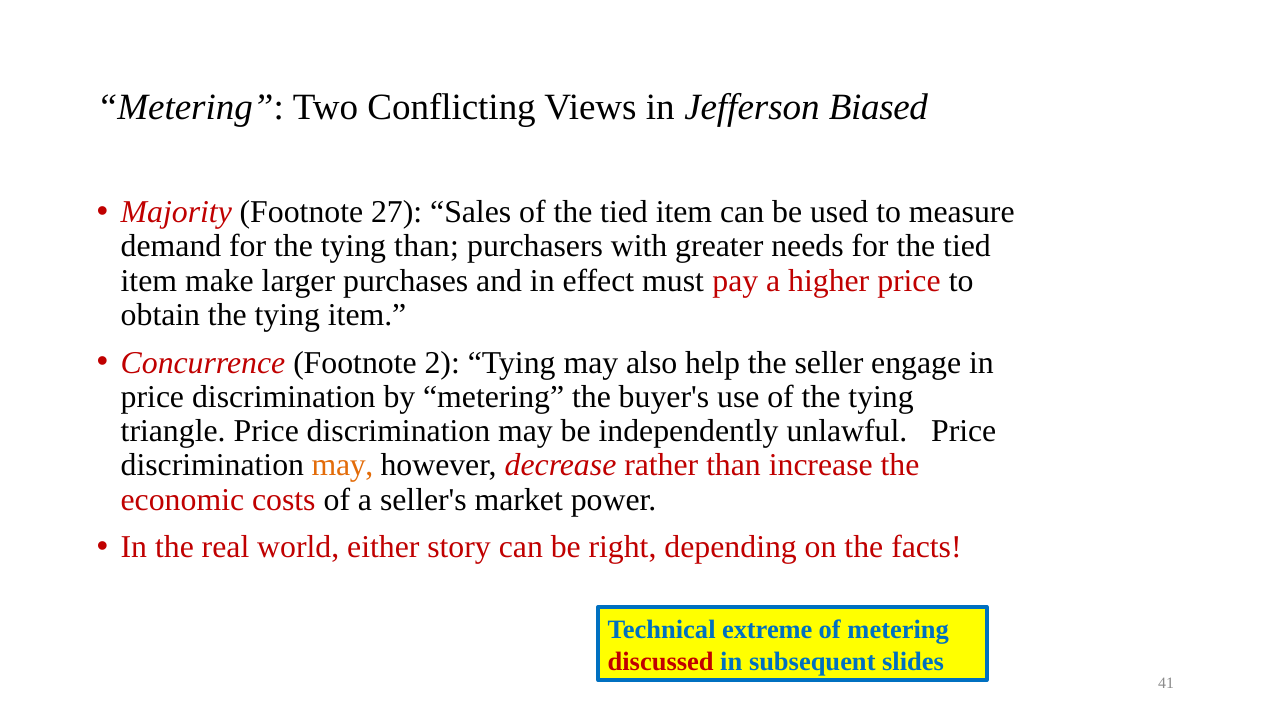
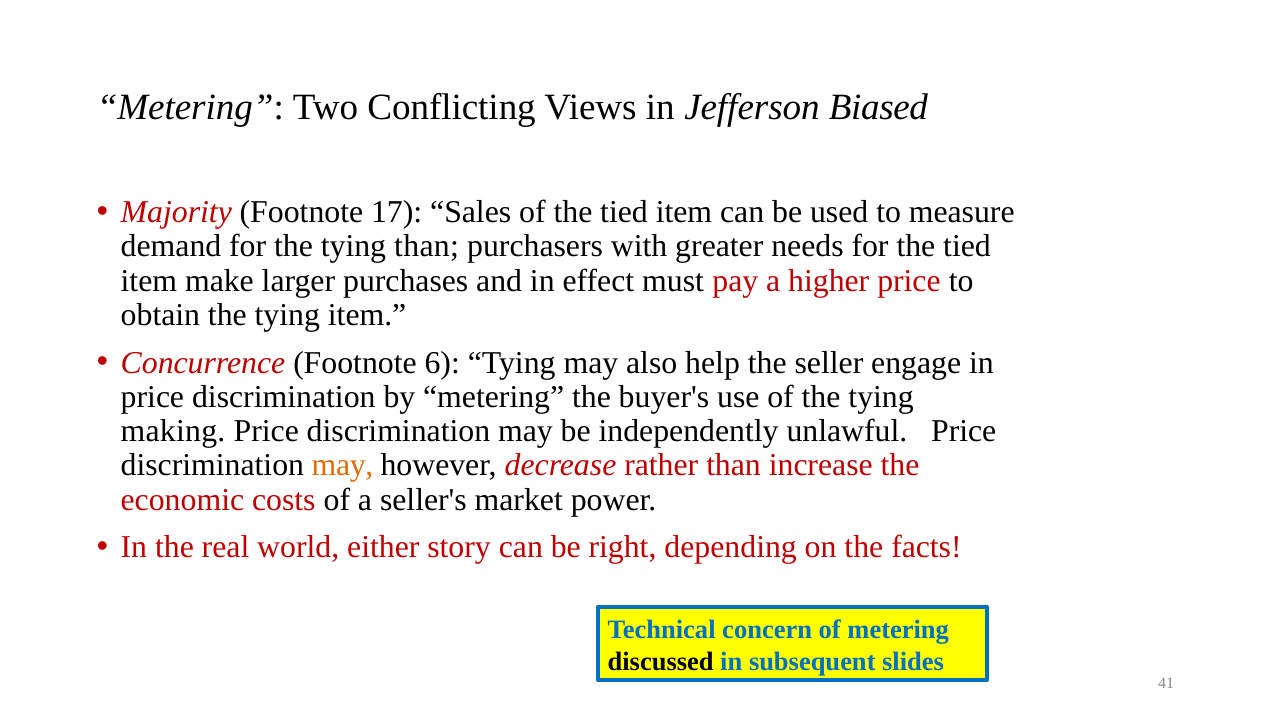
27: 27 -> 17
2: 2 -> 6
triangle: triangle -> making
extreme: extreme -> concern
discussed colour: red -> black
